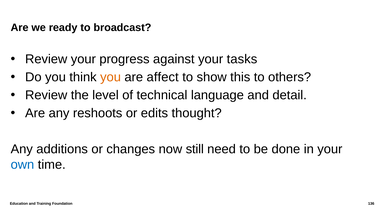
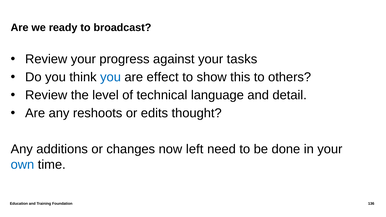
you at (111, 77) colour: orange -> blue
affect: affect -> effect
still: still -> left
